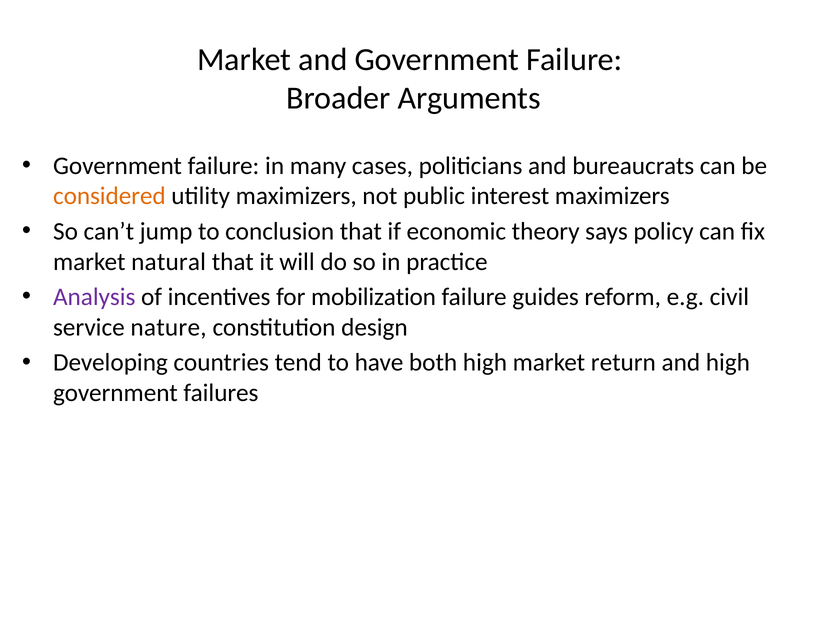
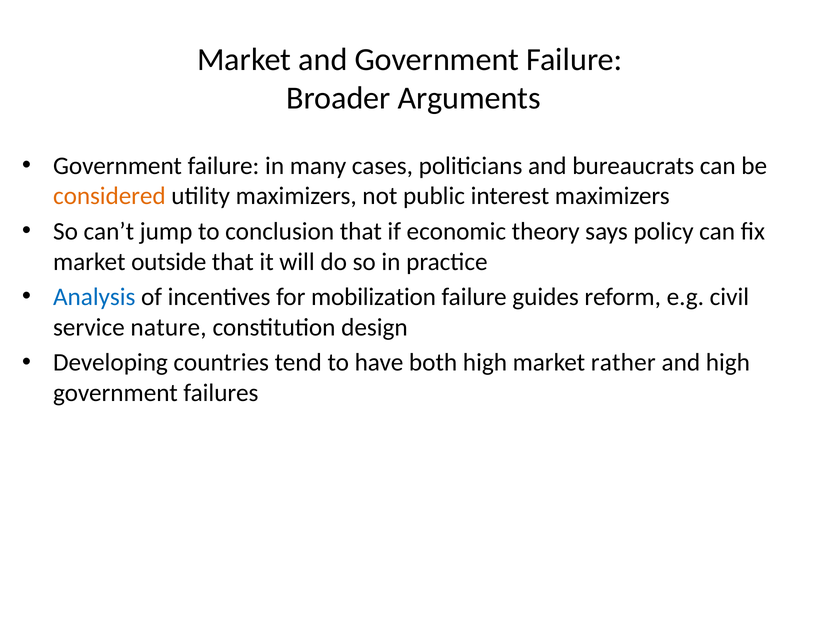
natural: natural -> outside
Analysis colour: purple -> blue
return: return -> rather
